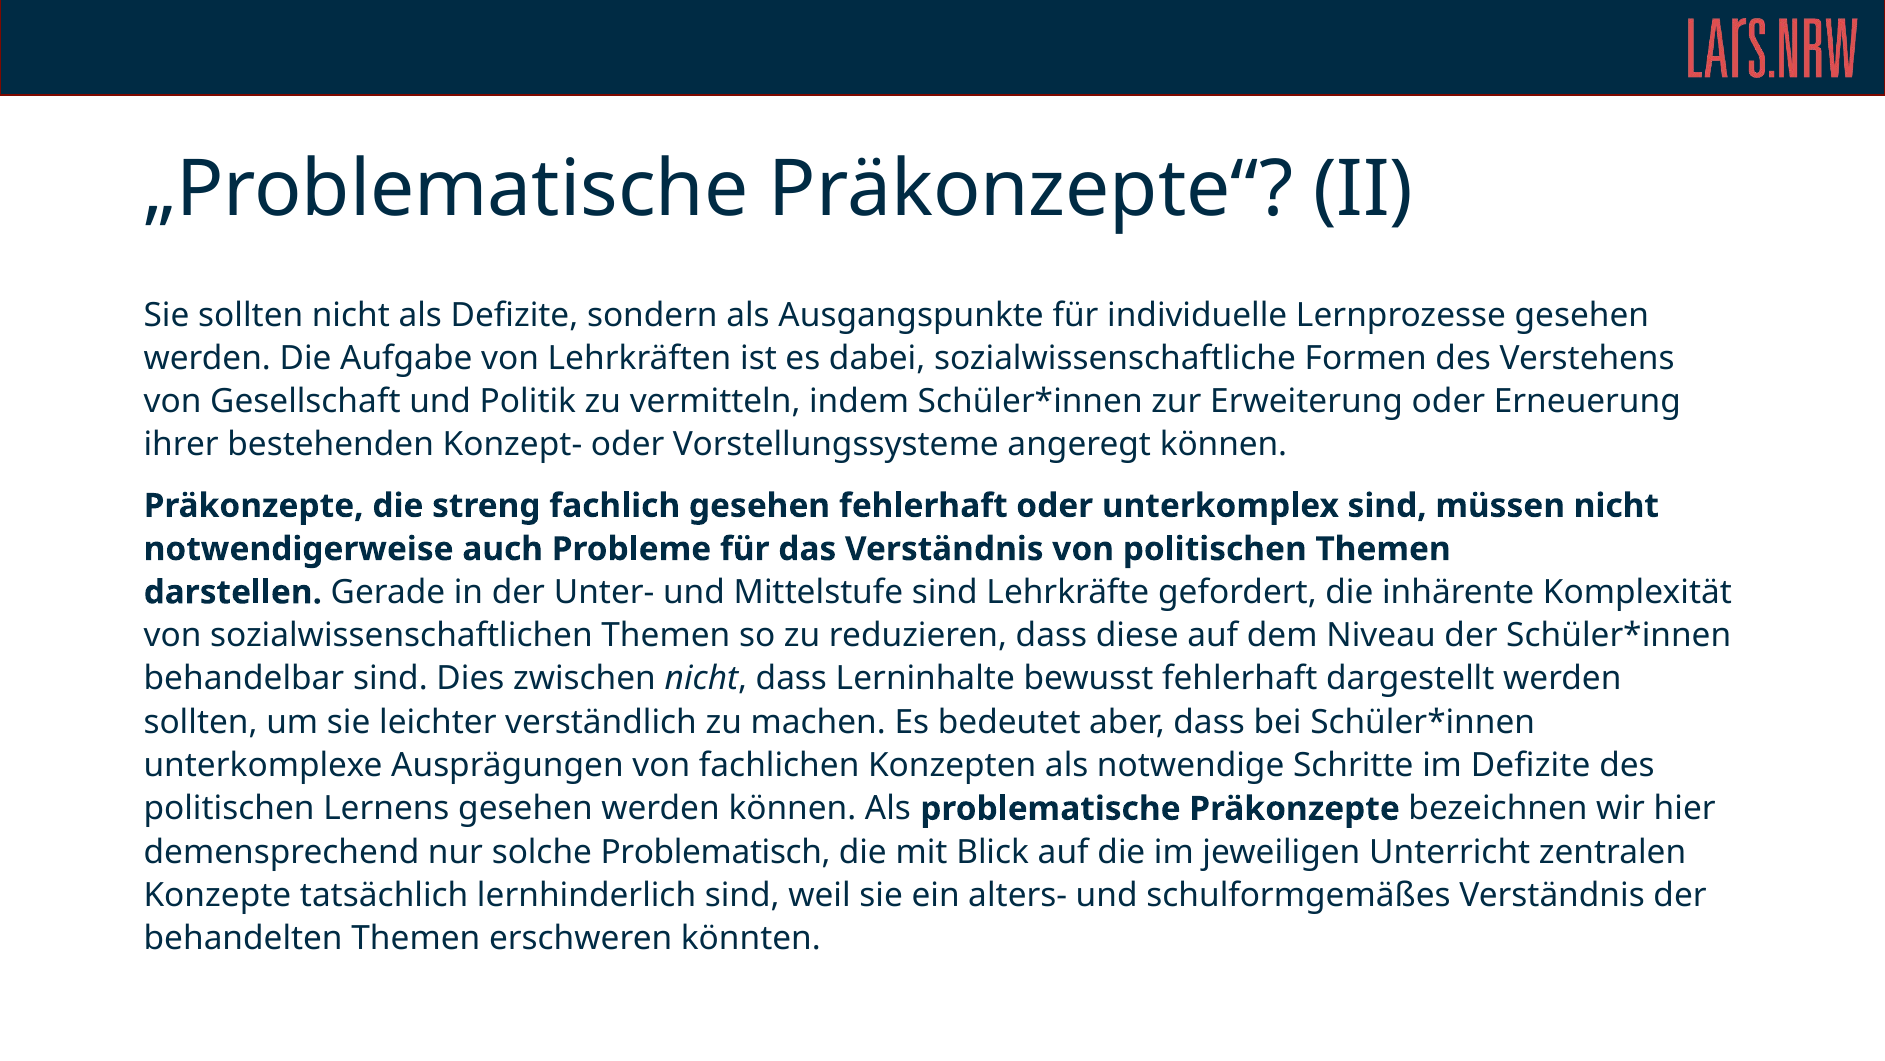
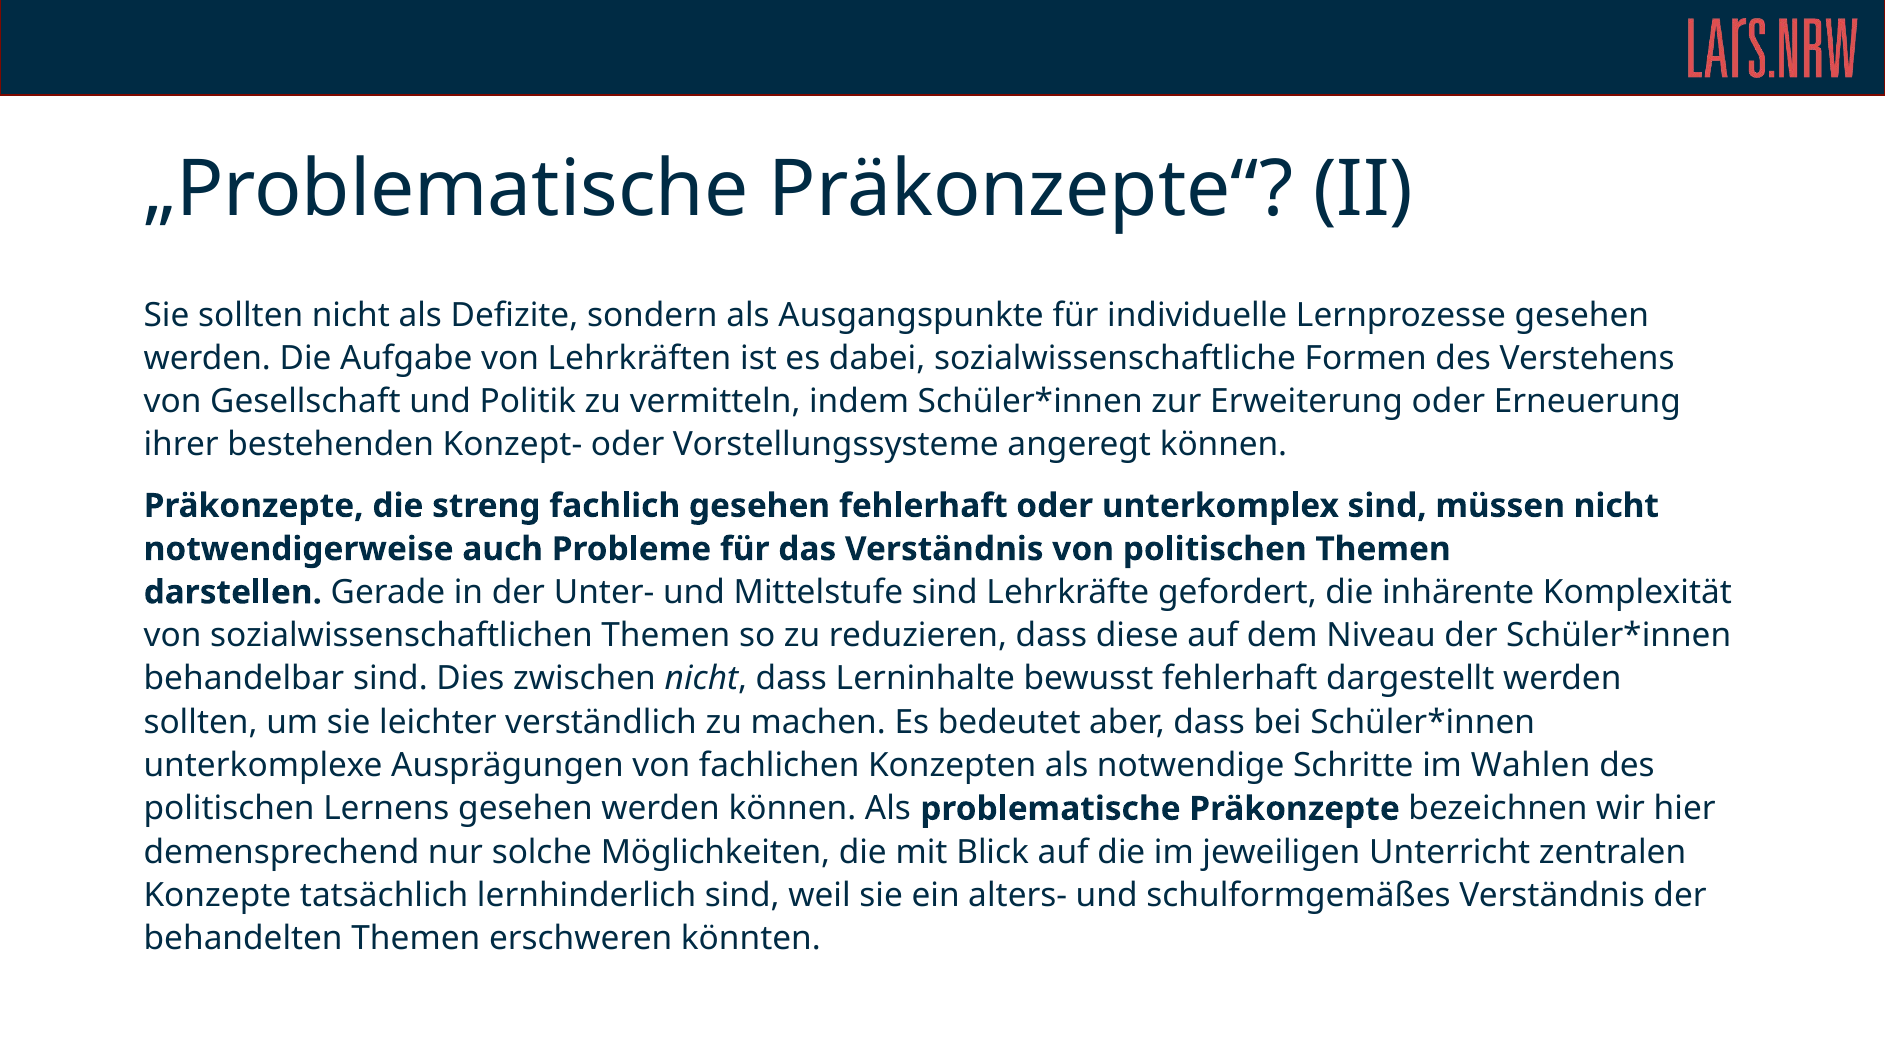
im Defizite: Defizite -> Wahlen
Problematisch: Problematisch -> Möglichkeiten
